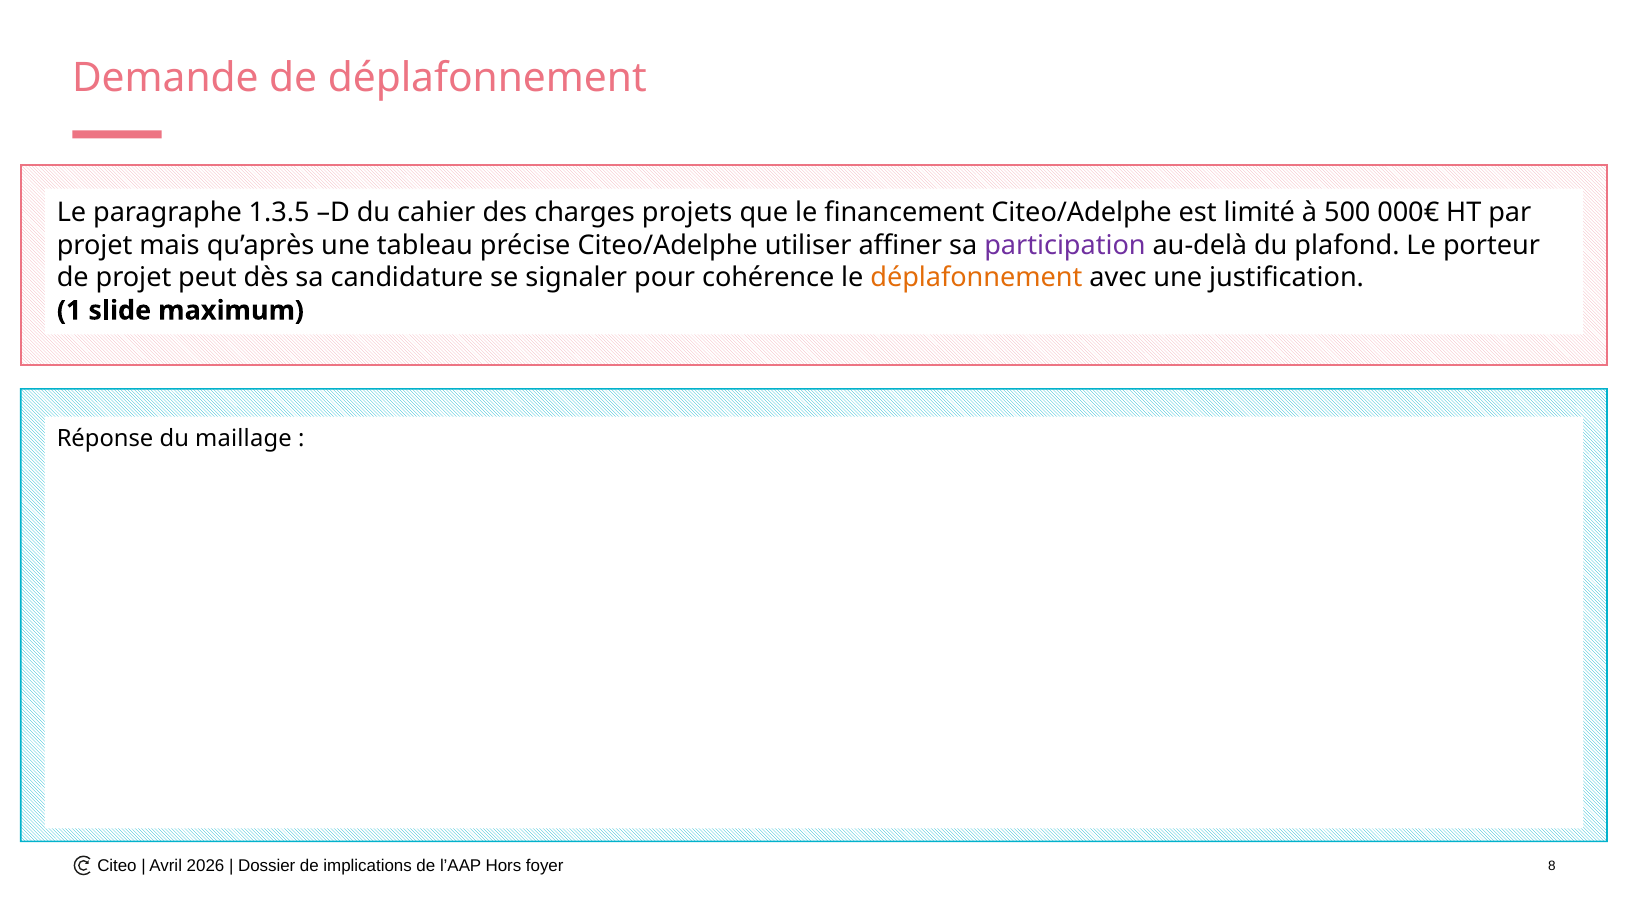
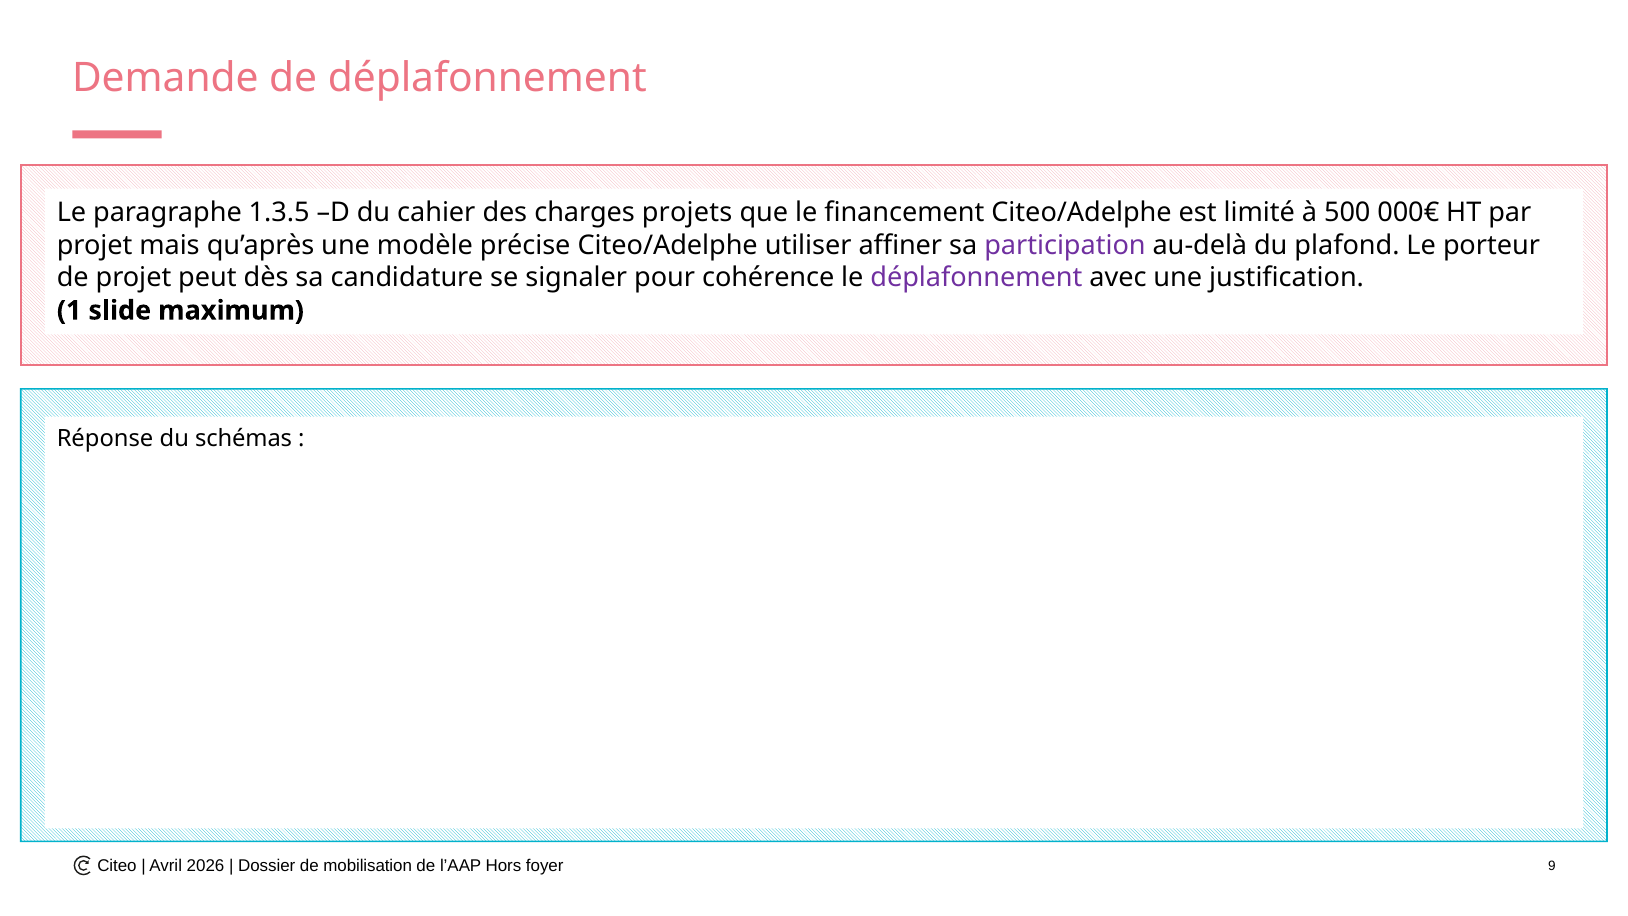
tableau: tableau -> modèle
déplafonnement at (976, 278) colour: orange -> purple
maillage: maillage -> schémas
implications: implications -> mobilisation
8: 8 -> 9
